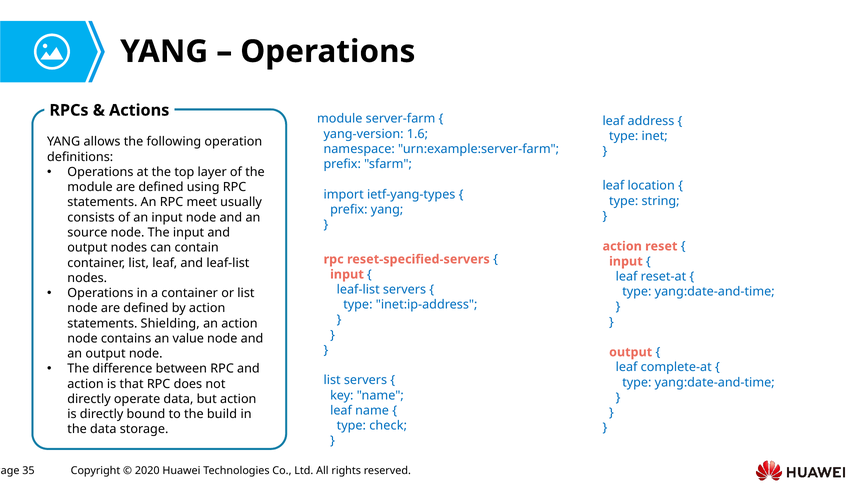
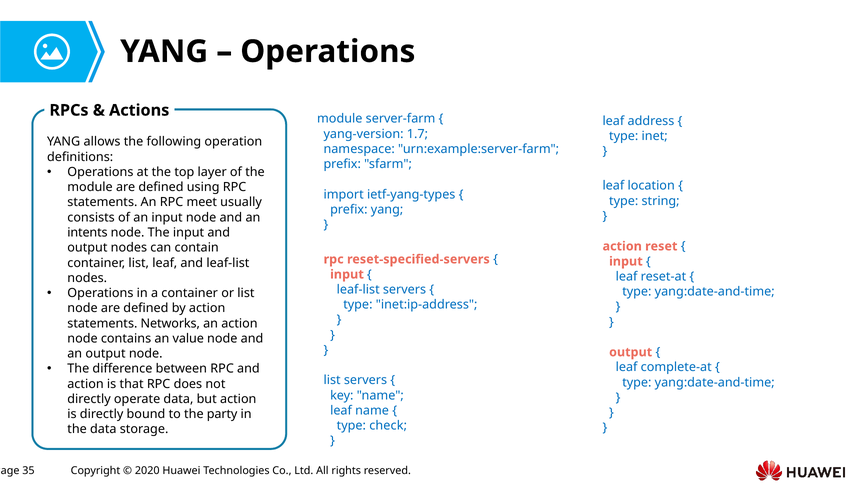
1.6: 1.6 -> 1.7
source: source -> intents
Shielding: Shielding -> Networks
build: build -> party
